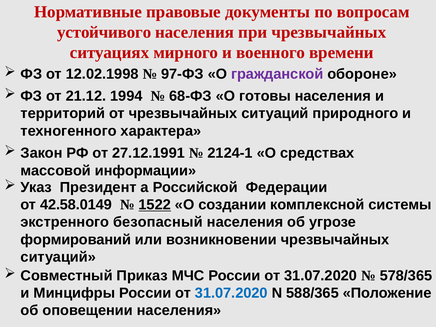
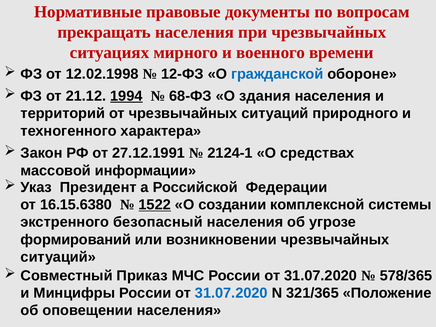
устойчивого: устойчивого -> прекращать
97-ФЗ: 97-ФЗ -> 12-ФЗ
гражданской colour: purple -> blue
1994 underline: none -> present
готовы: готовы -> здания
42.58.0149: 42.58.0149 -> 16.15.6380
588/365: 588/365 -> 321/365
